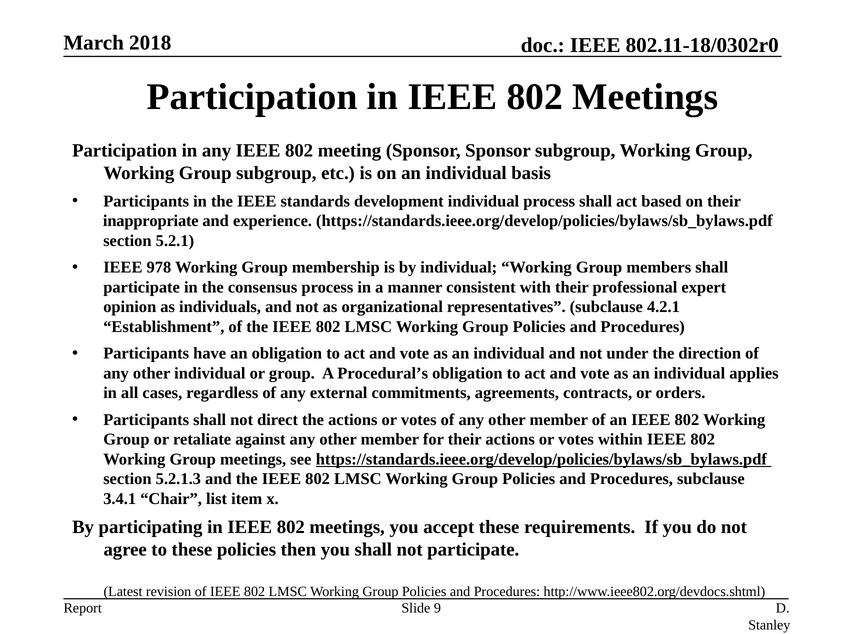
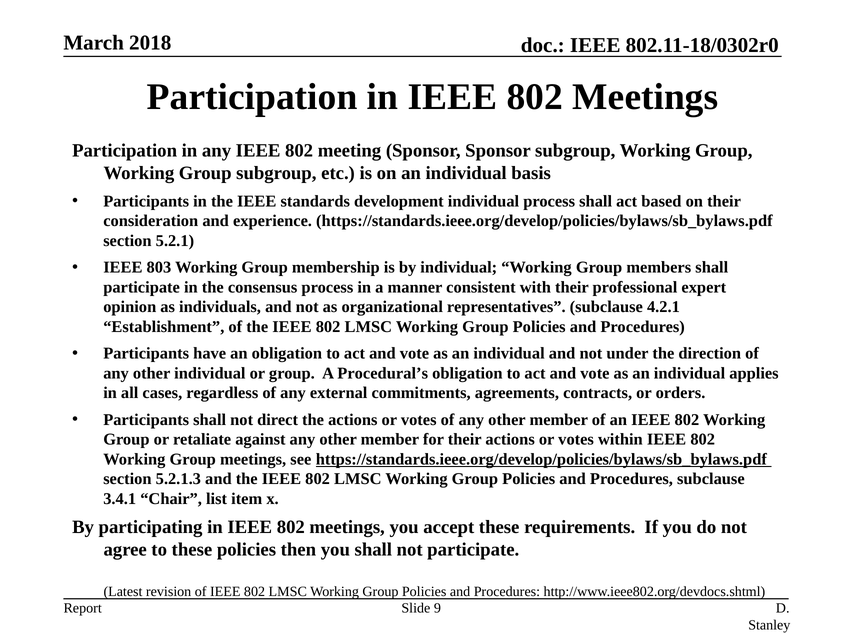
inappropriate: inappropriate -> consideration
978: 978 -> 803
